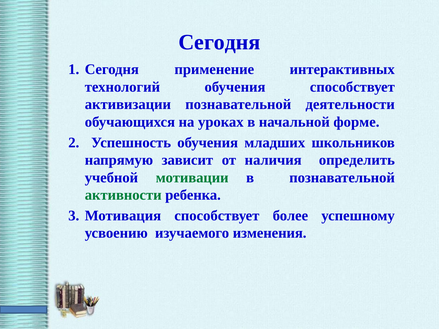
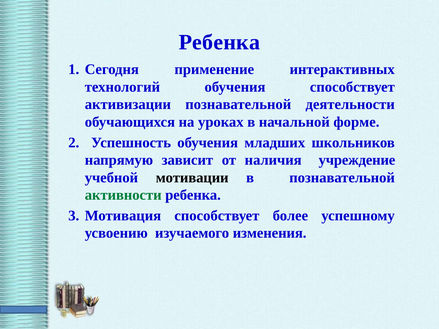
Сегодня at (219, 42): Сегодня -> Ребенка
определить: определить -> учреждение
мотивации colour: green -> black
